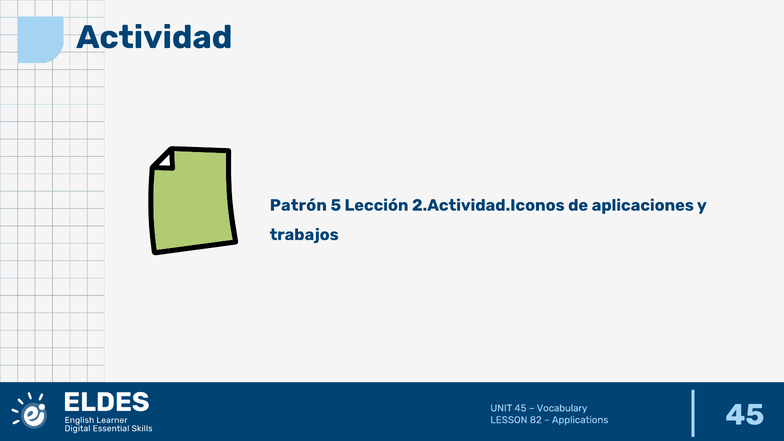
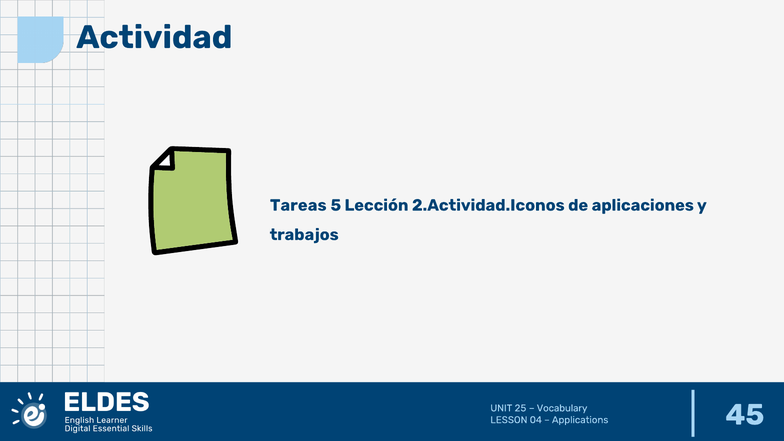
Patrón: Patrón -> Tareas
UNIT 45: 45 -> 25
82: 82 -> 04
